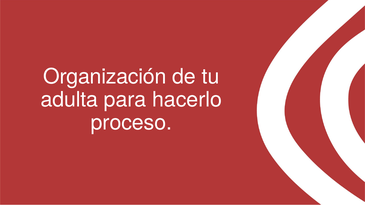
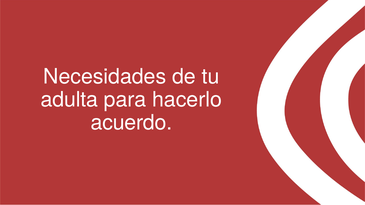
Organización: Organización -> Necesidades
proceso: proceso -> acuerdo
